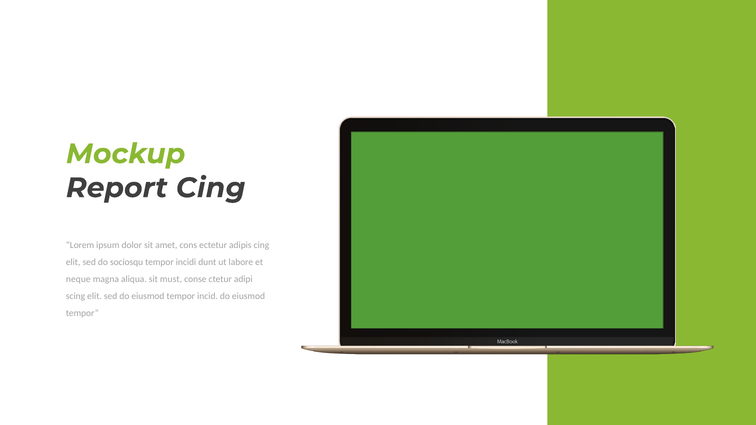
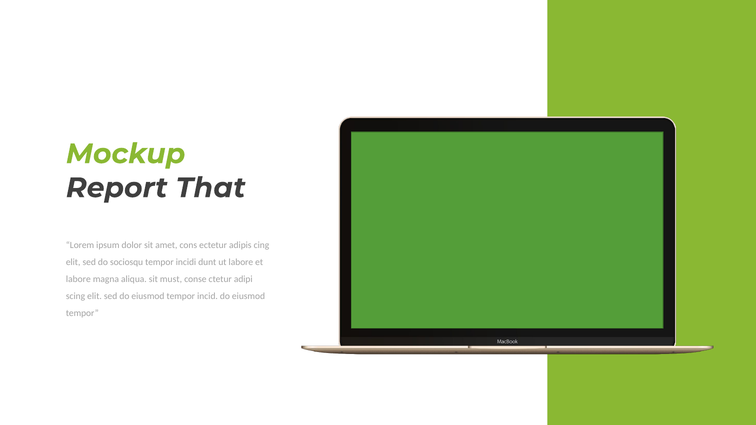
Report Cing: Cing -> That
neque at (78, 279): neque -> labore
